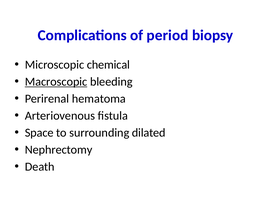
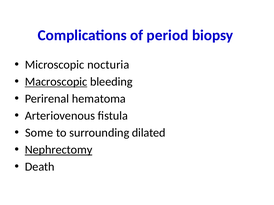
chemical: chemical -> nocturia
Space: Space -> Some
Nephrectomy underline: none -> present
